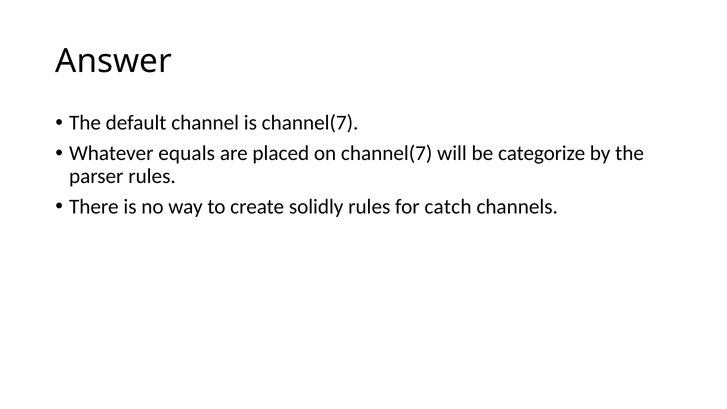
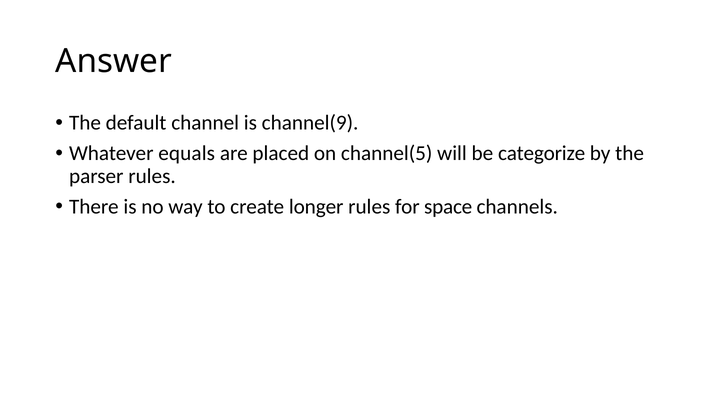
is channel(7: channel(7 -> channel(9
on channel(7: channel(7 -> channel(5
solidly: solidly -> longer
catch: catch -> space
